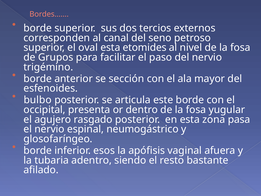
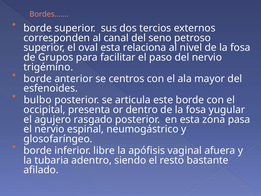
etomides: etomides -> relaciona
sección: sección -> centros
esos: esos -> libre
